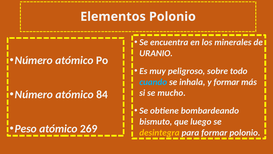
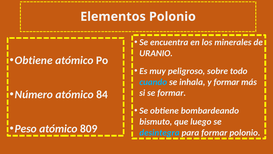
Número at (34, 60): Número -> Obtiene
se mucho: mucho -> formar
269: 269 -> 809
desintegra colour: yellow -> light blue
